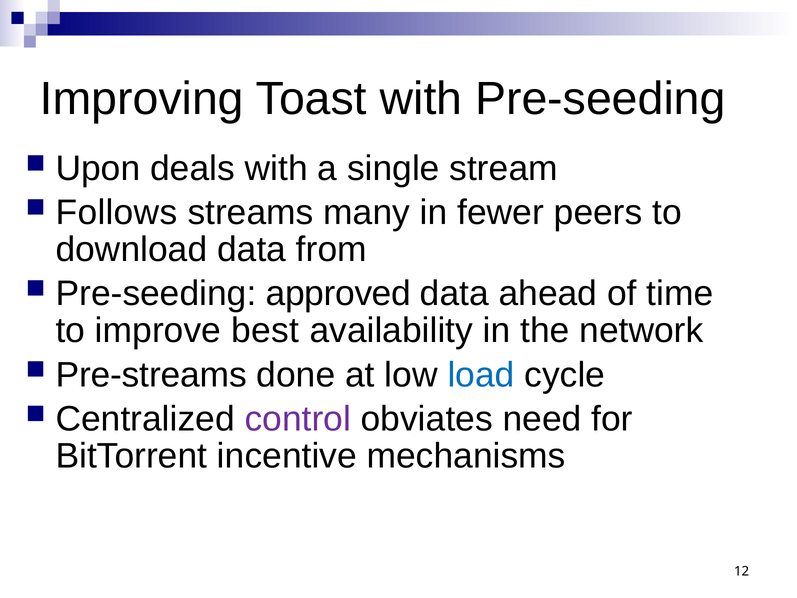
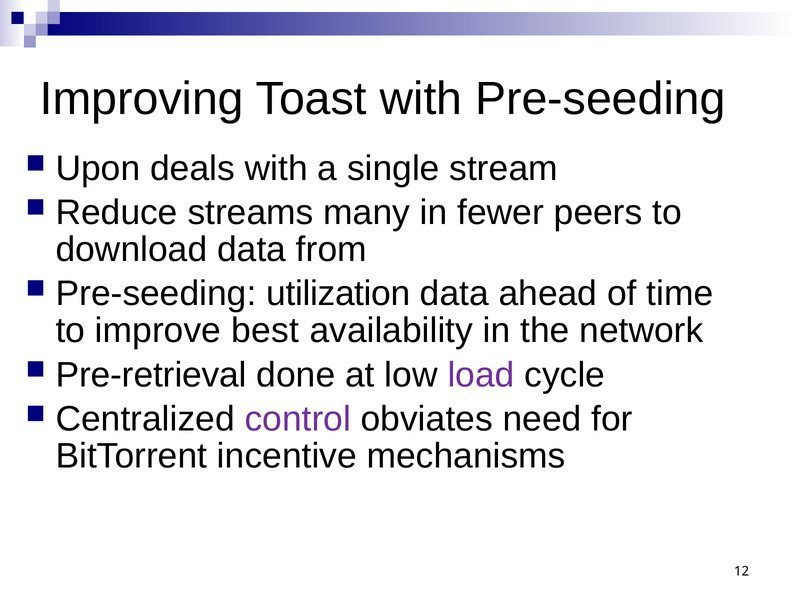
Follows: Follows -> Reduce
approved: approved -> utilization
Pre-streams: Pre-streams -> Pre-retrieval
load colour: blue -> purple
